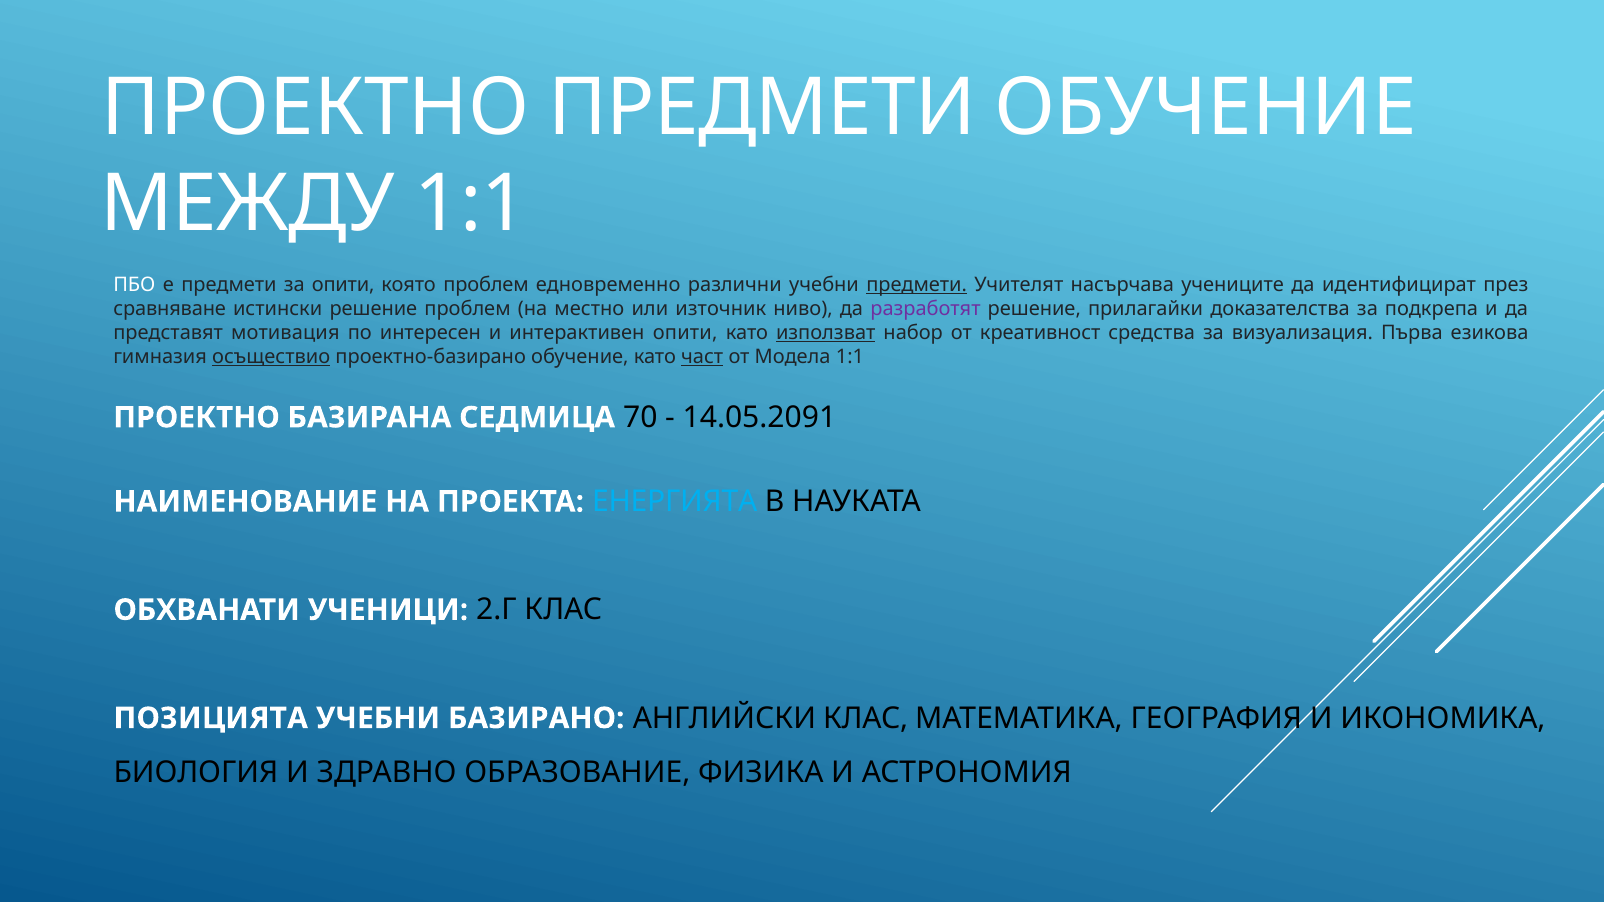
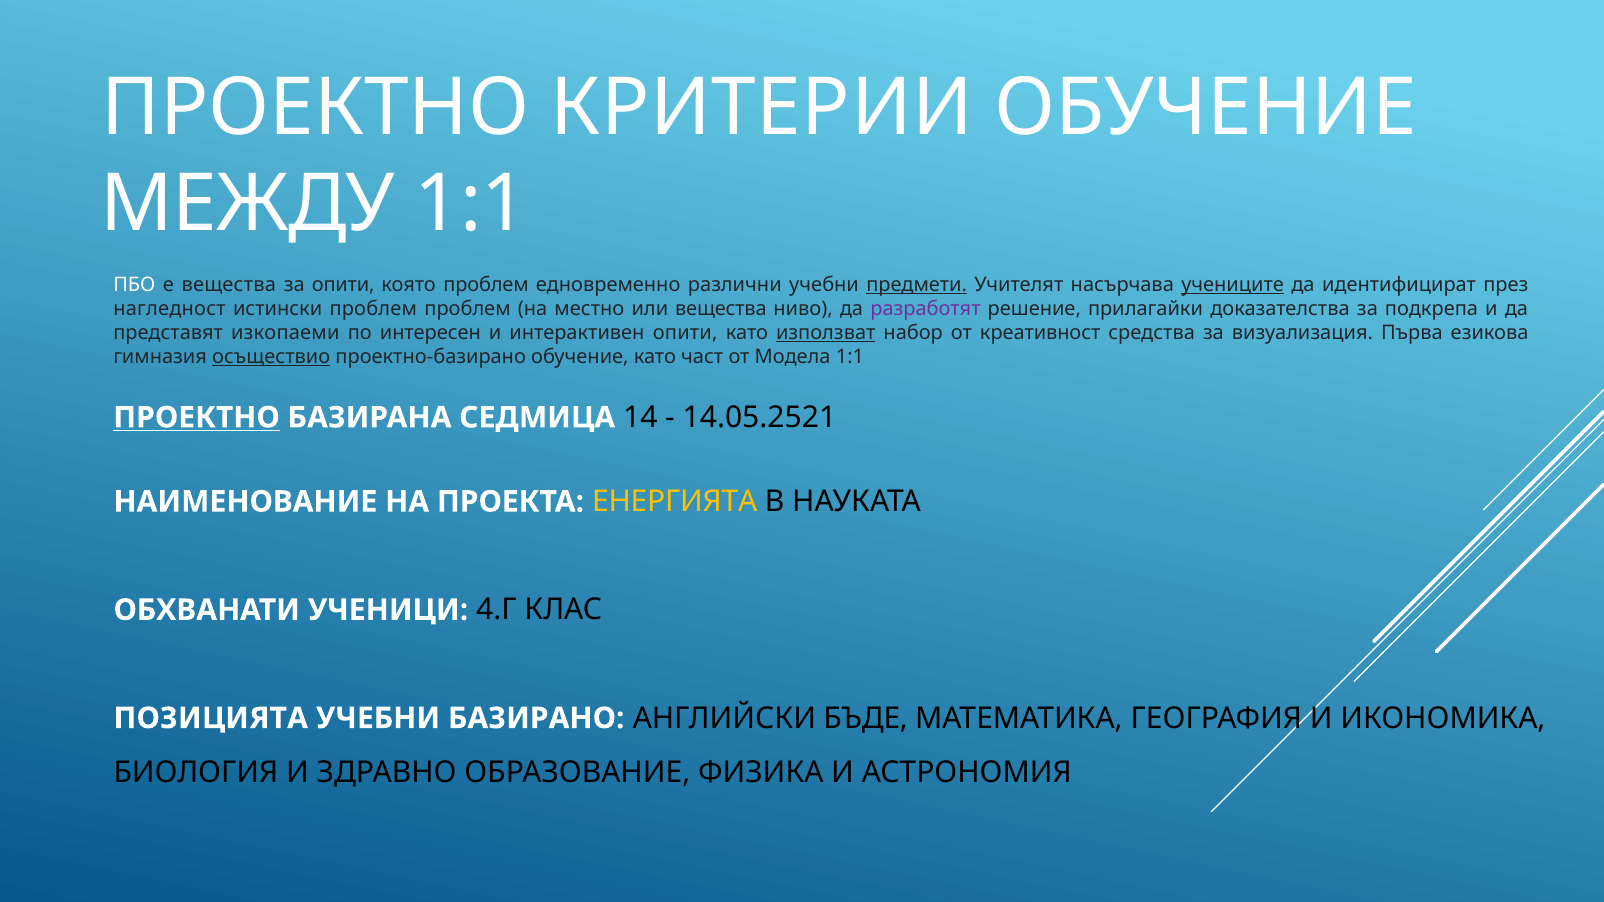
ПРОЕКТНО ПРЕДМЕТИ: ПРЕДМЕТИ -> КРИТЕРИИ
е предмети: предмети -> вещества
учениците underline: none -> present
сравняване: сравняване -> нагледност
истински решение: решение -> проблем
или източник: източник -> вещества
мотивация: мотивация -> изкопаеми
част underline: present -> none
ПРОЕКТНО at (197, 418) underline: none -> present
70: 70 -> 14
14.05.2091: 14.05.2091 -> 14.05.2521
ЕНЕРГИЯТА colour: light blue -> yellow
2.Г: 2.Г -> 4.Г
АНГЛИЙСКИ КЛАС: КЛАС -> БЪДЕ
